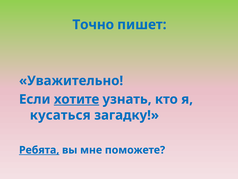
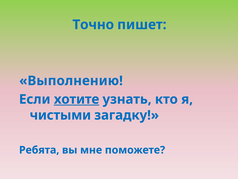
Уважительно: Уважительно -> Выполнению
кусаться: кусаться -> чистыми
Ребята underline: present -> none
